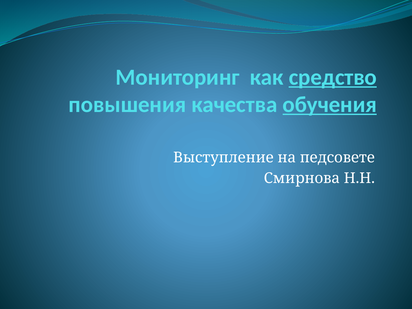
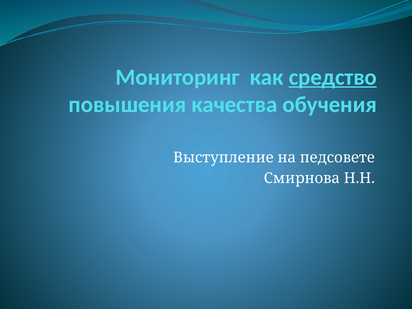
обучения underline: present -> none
